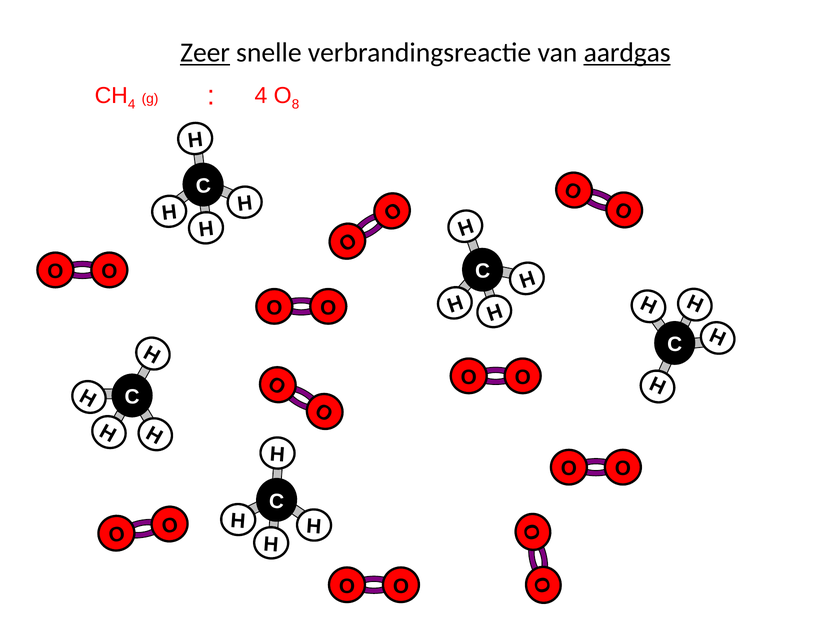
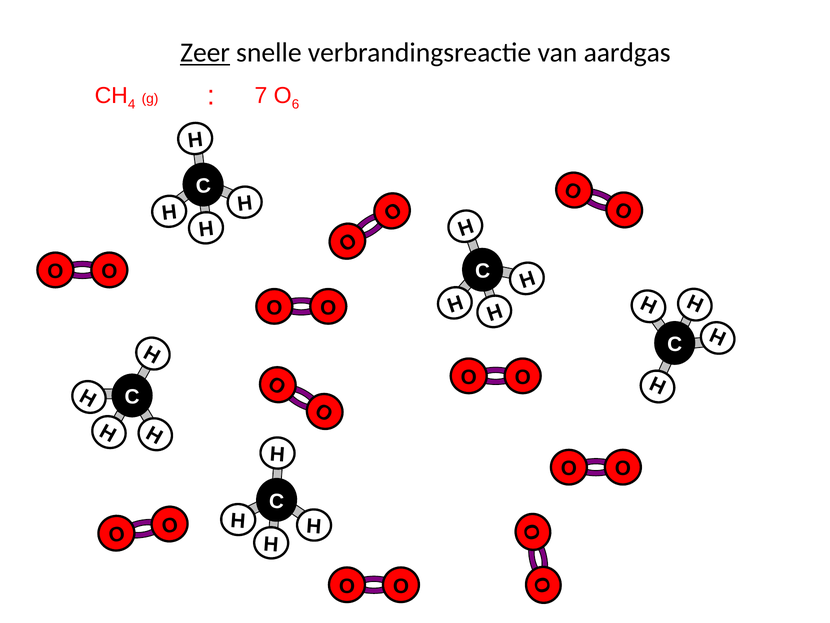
aardgas underline: present -> none
g 4: 4 -> 7
8: 8 -> 6
